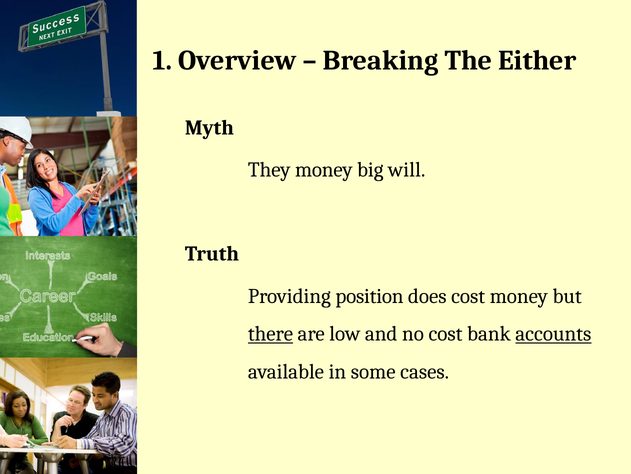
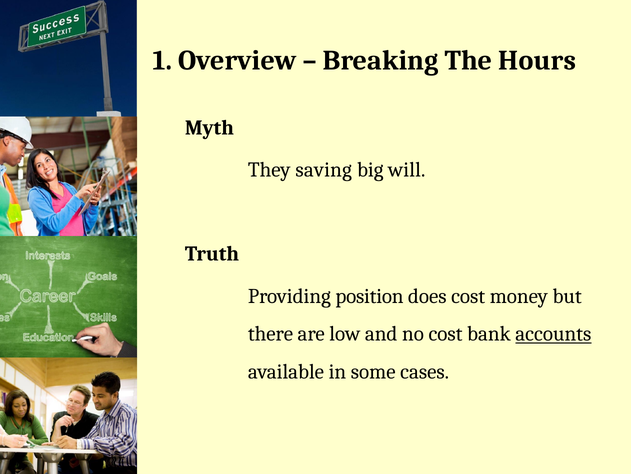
Either: Either -> Hours
They money: money -> saving
there underline: present -> none
